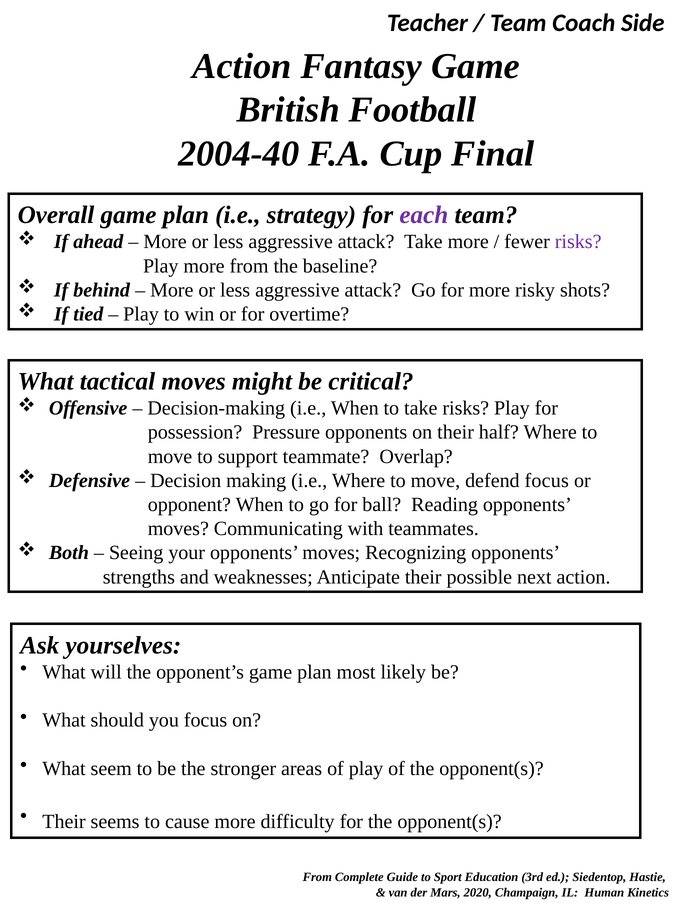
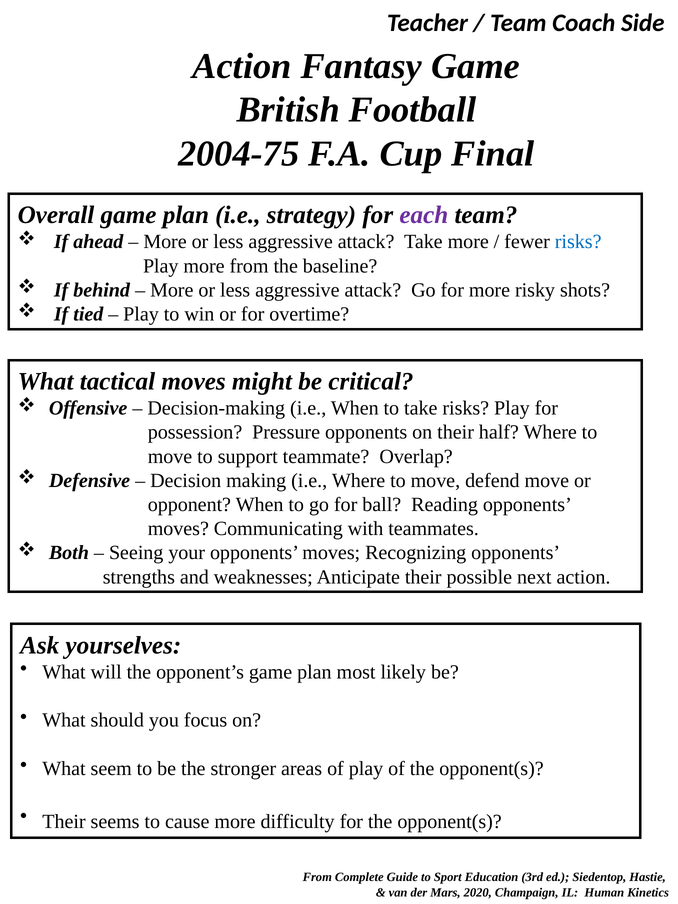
2004-40: 2004-40 -> 2004-75
risks at (578, 242) colour: purple -> blue
defend focus: focus -> move
